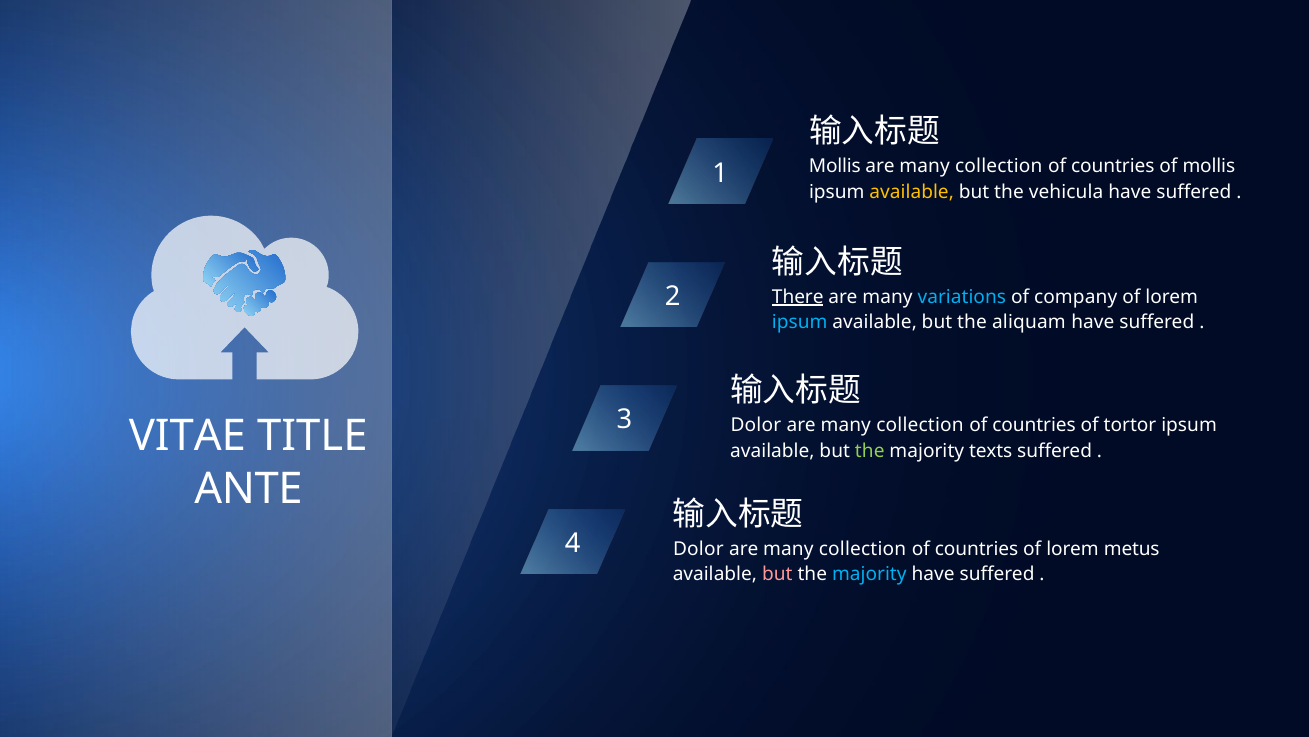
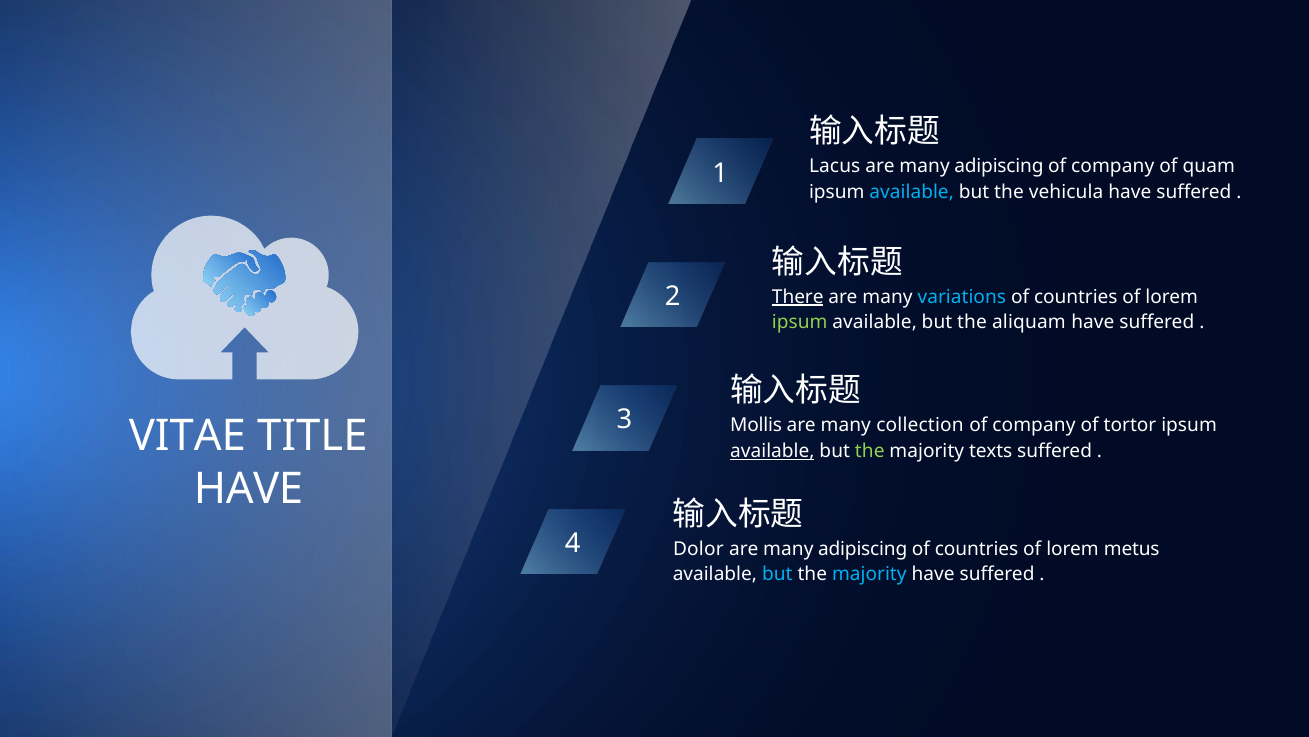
Mollis at (835, 166): Mollis -> Lacus
collection at (999, 166): collection -> adipiscing
countries at (1113, 166): countries -> company
of mollis: mollis -> quam
available at (912, 192) colour: yellow -> light blue
company at (1076, 297): company -> countries
ipsum at (800, 322) colour: light blue -> light green
Dolor at (756, 425): Dolor -> Mollis
countries at (1034, 425): countries -> company
available at (772, 451) underline: none -> present
ANTE at (249, 489): ANTE -> HAVE
collection at (863, 548): collection -> adipiscing
but at (777, 574) colour: pink -> light blue
